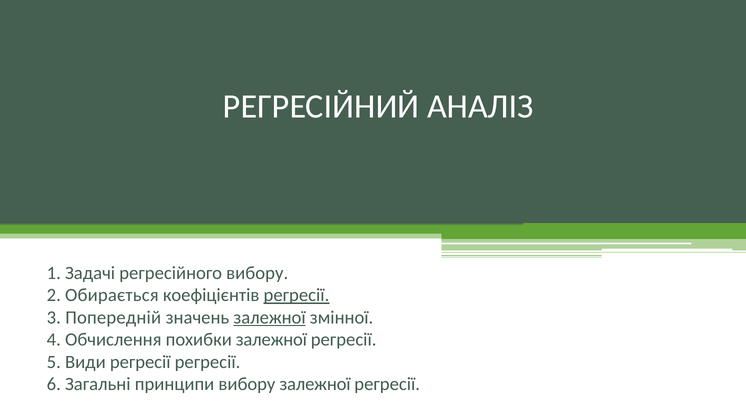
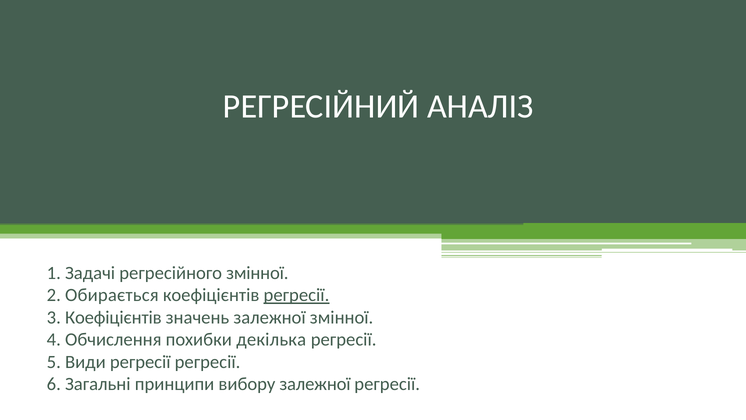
регресійного вибору: вибору -> змінної
3 Попередній: Попередній -> Коефіцієнтів
залежної at (270, 317) underline: present -> none
похибки залежної: залежної -> декілька
